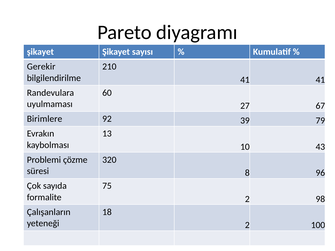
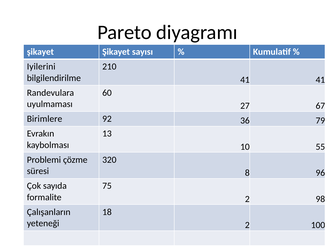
Gerekir: Gerekir -> Iyilerini
39: 39 -> 36
43: 43 -> 55
